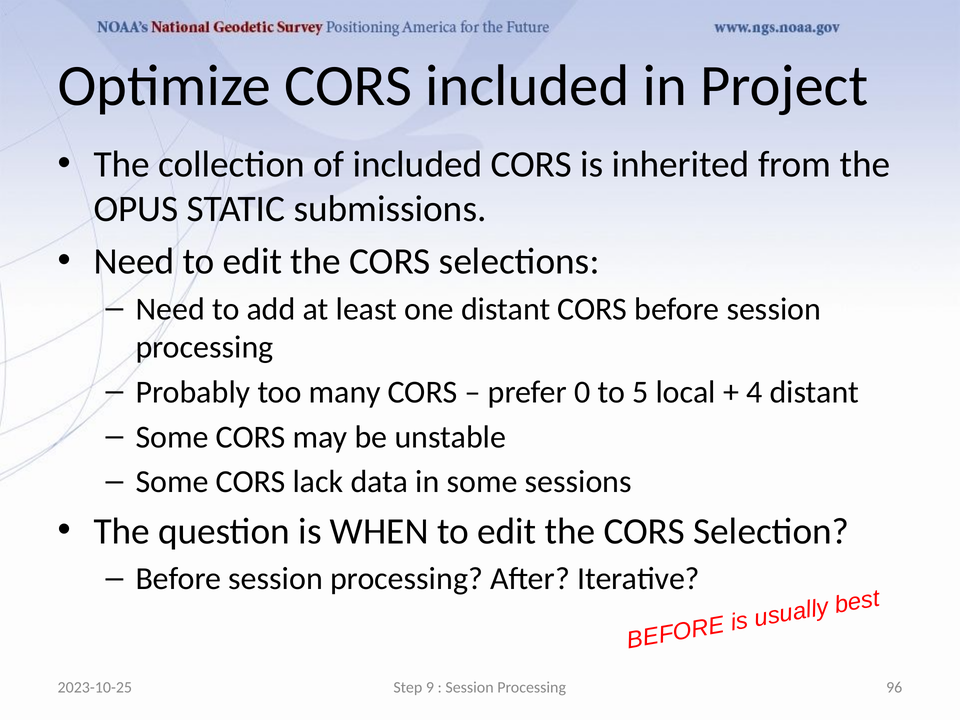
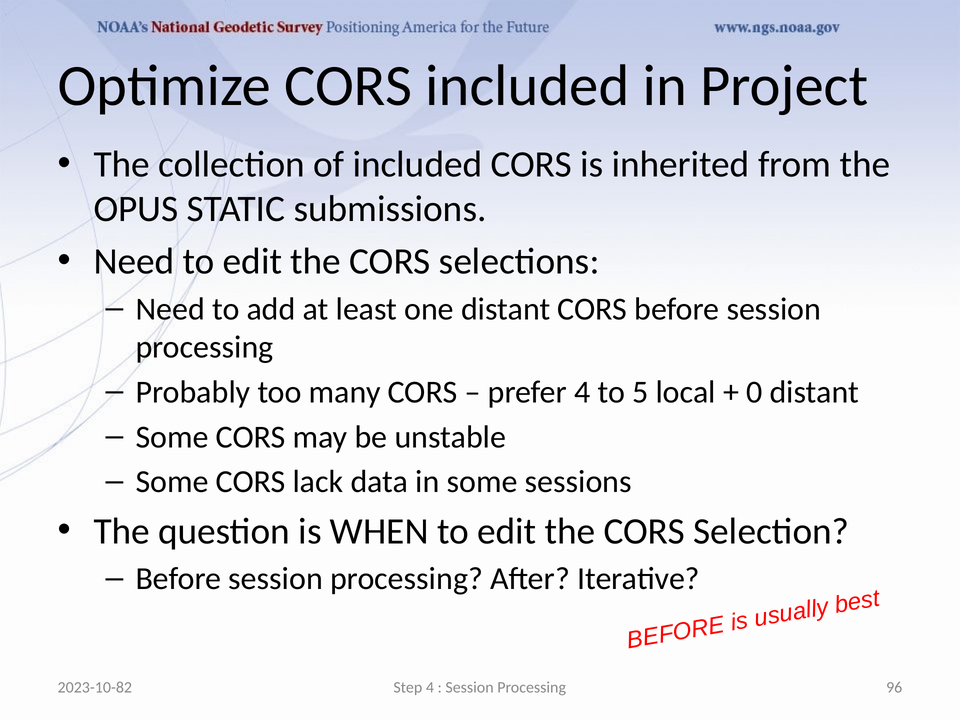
prefer 0: 0 -> 4
4: 4 -> 0
2023-10-25: 2023-10-25 -> 2023-10-82
Step 9: 9 -> 4
